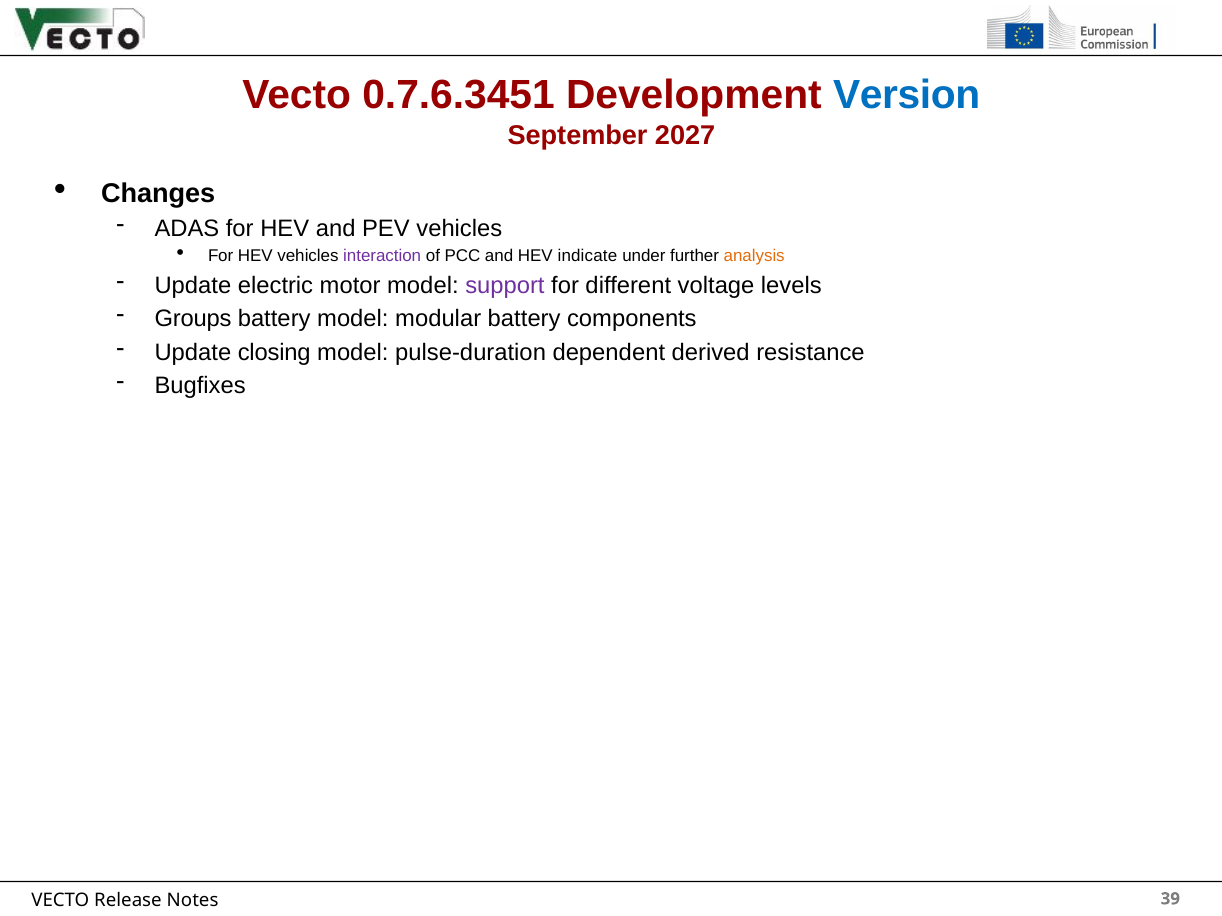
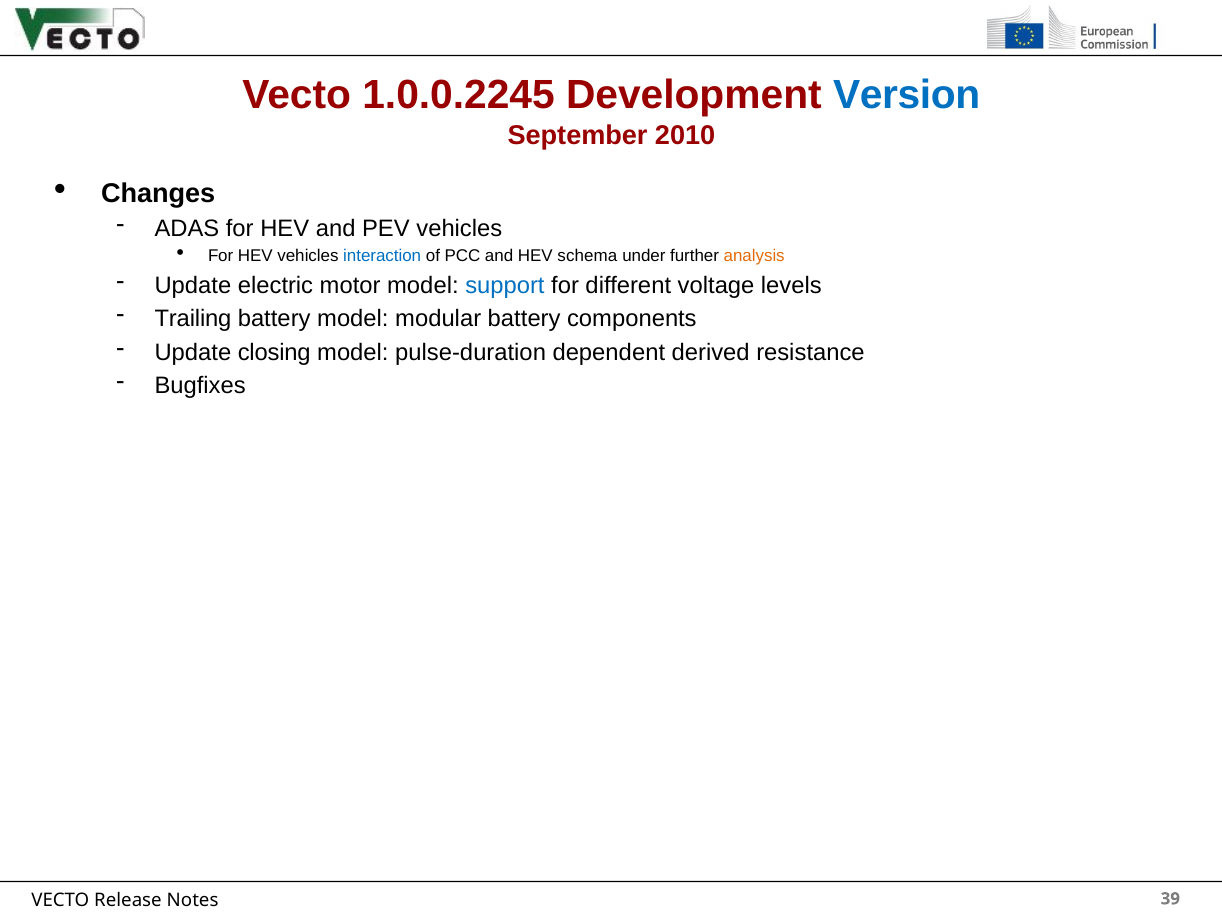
0.7.6.3451: 0.7.6.3451 -> 1.0.0.2245
2027: 2027 -> 2010
interaction colour: purple -> blue
indicate: indicate -> schema
support colour: purple -> blue
Groups: Groups -> Trailing
